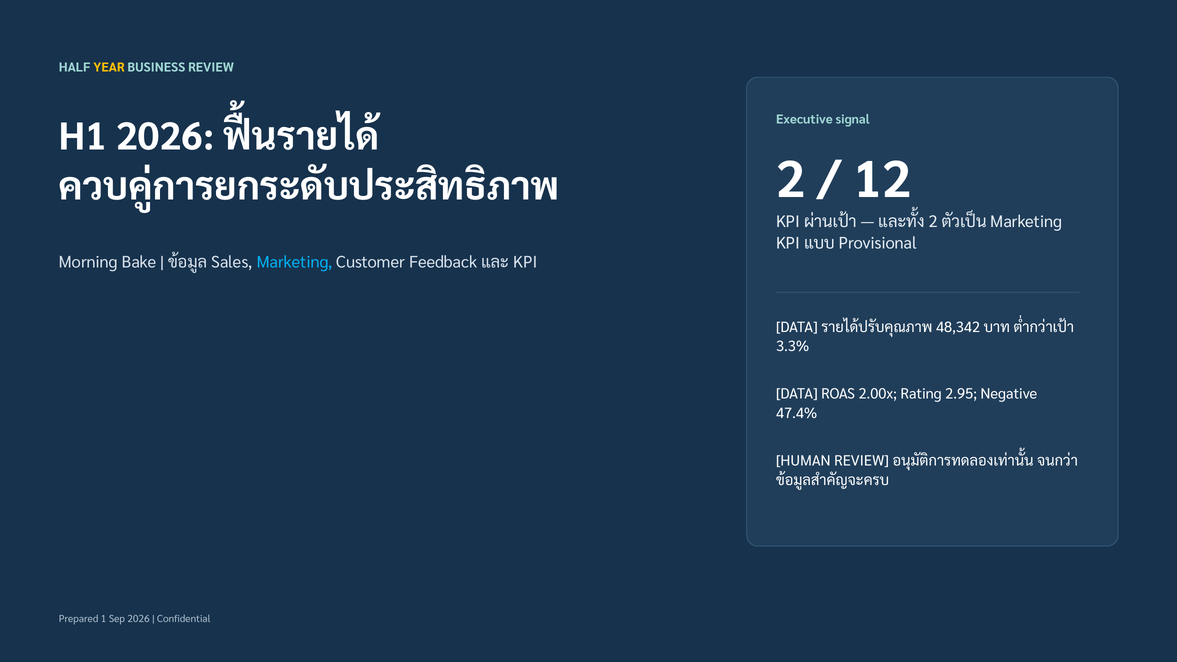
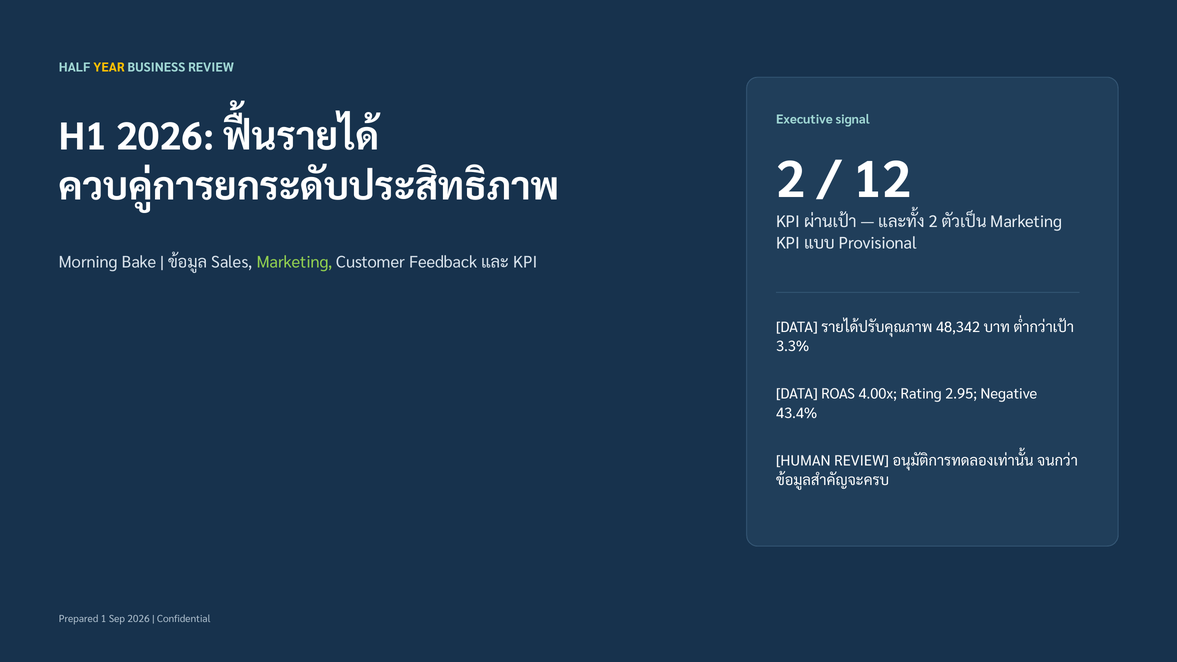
Marketing at (295, 263) colour: light blue -> light green
2.00x: 2.00x -> 4.00x
47.4%: 47.4% -> 43.4%
